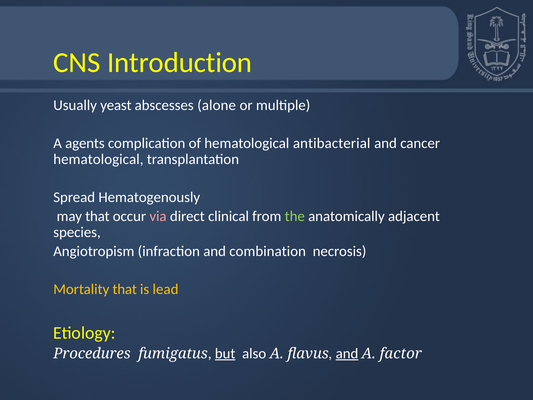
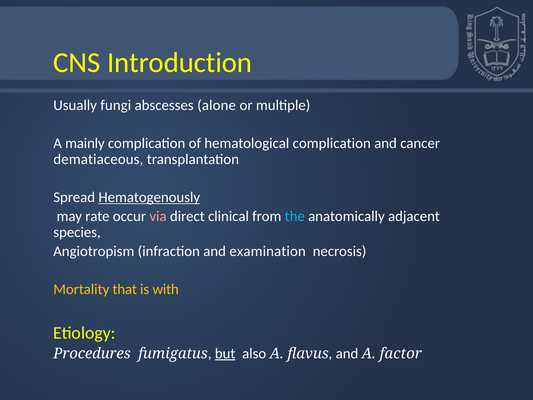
yeast: yeast -> fungi
agents: agents -> mainly
hematological antibacterial: antibacterial -> complication
hematological at (98, 159): hematological -> dematiaceous
Hematogenously underline: none -> present
may that: that -> rate
the colour: light green -> light blue
combination: combination -> examination
lead: lead -> with
and at (347, 353) underline: present -> none
